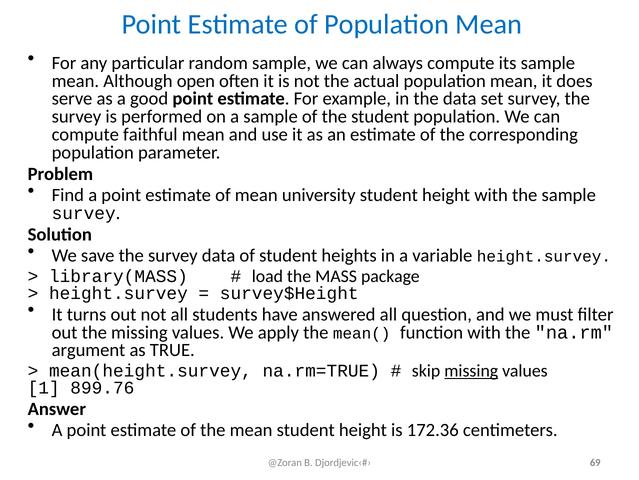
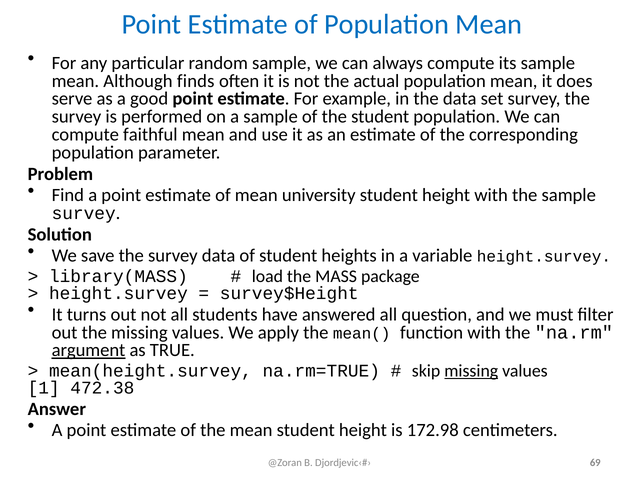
open: open -> finds
argument underline: none -> present
899.76: 899.76 -> 472.38
172.36: 172.36 -> 172.98
